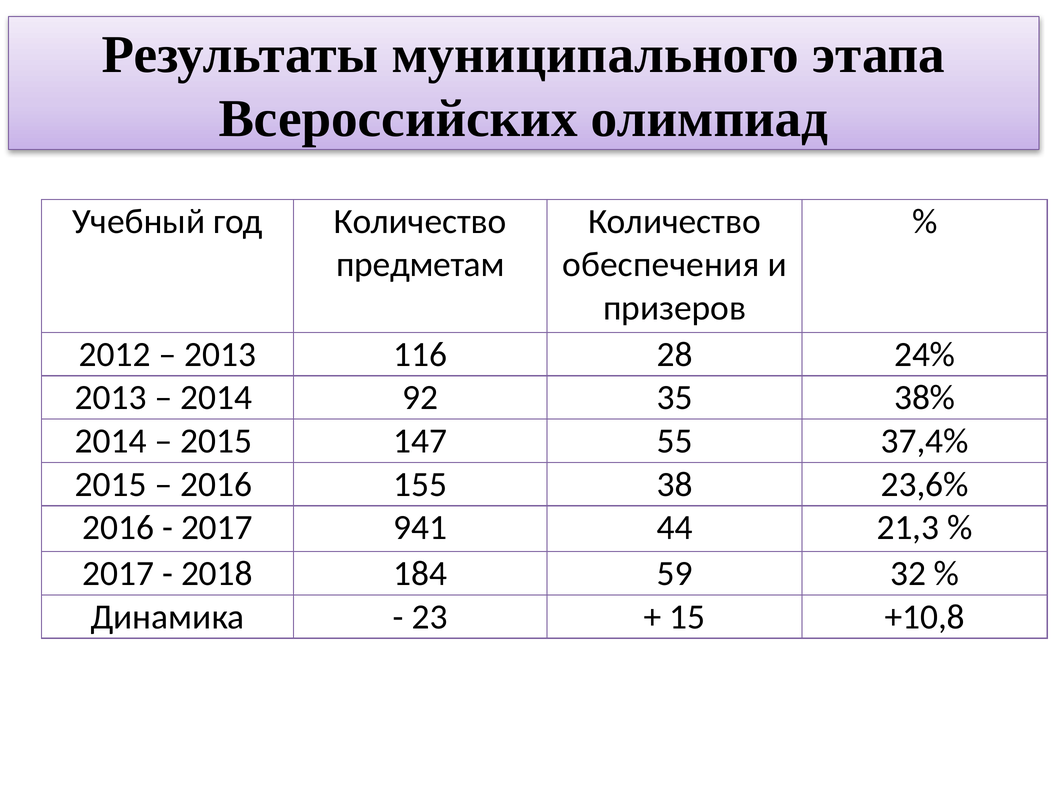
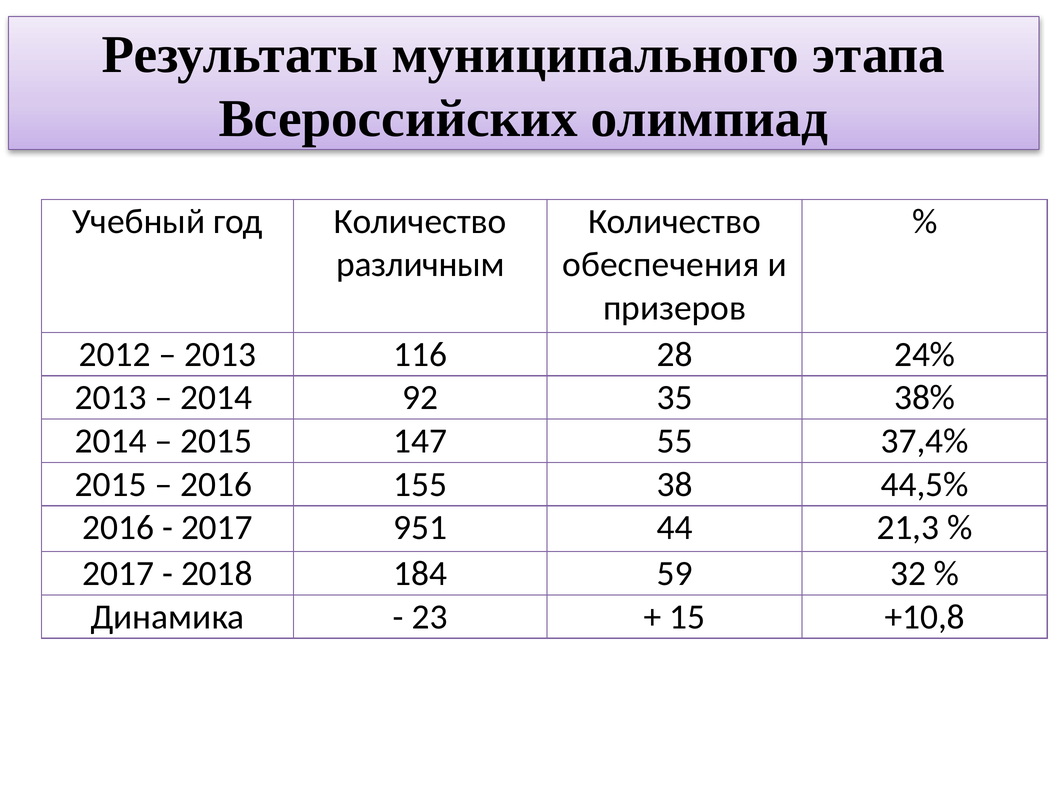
предметам: предметам -> различным
23,6%: 23,6% -> 44,5%
941: 941 -> 951
